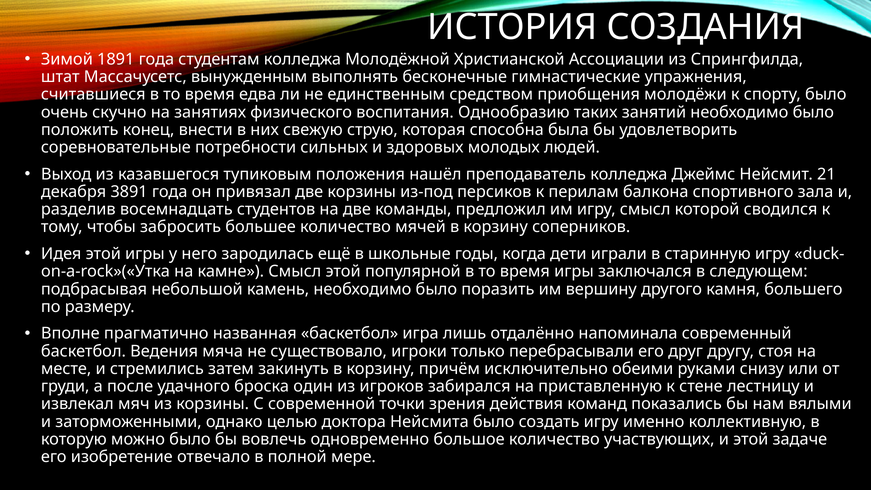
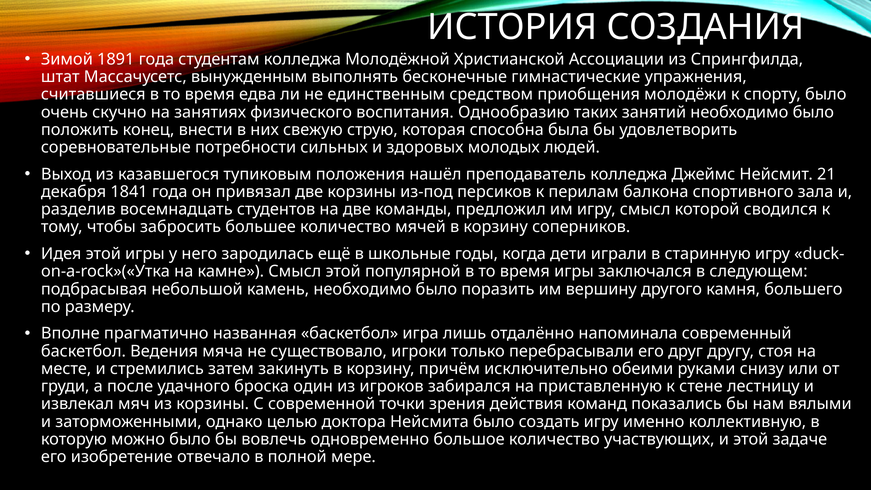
3891: 3891 -> 1841
